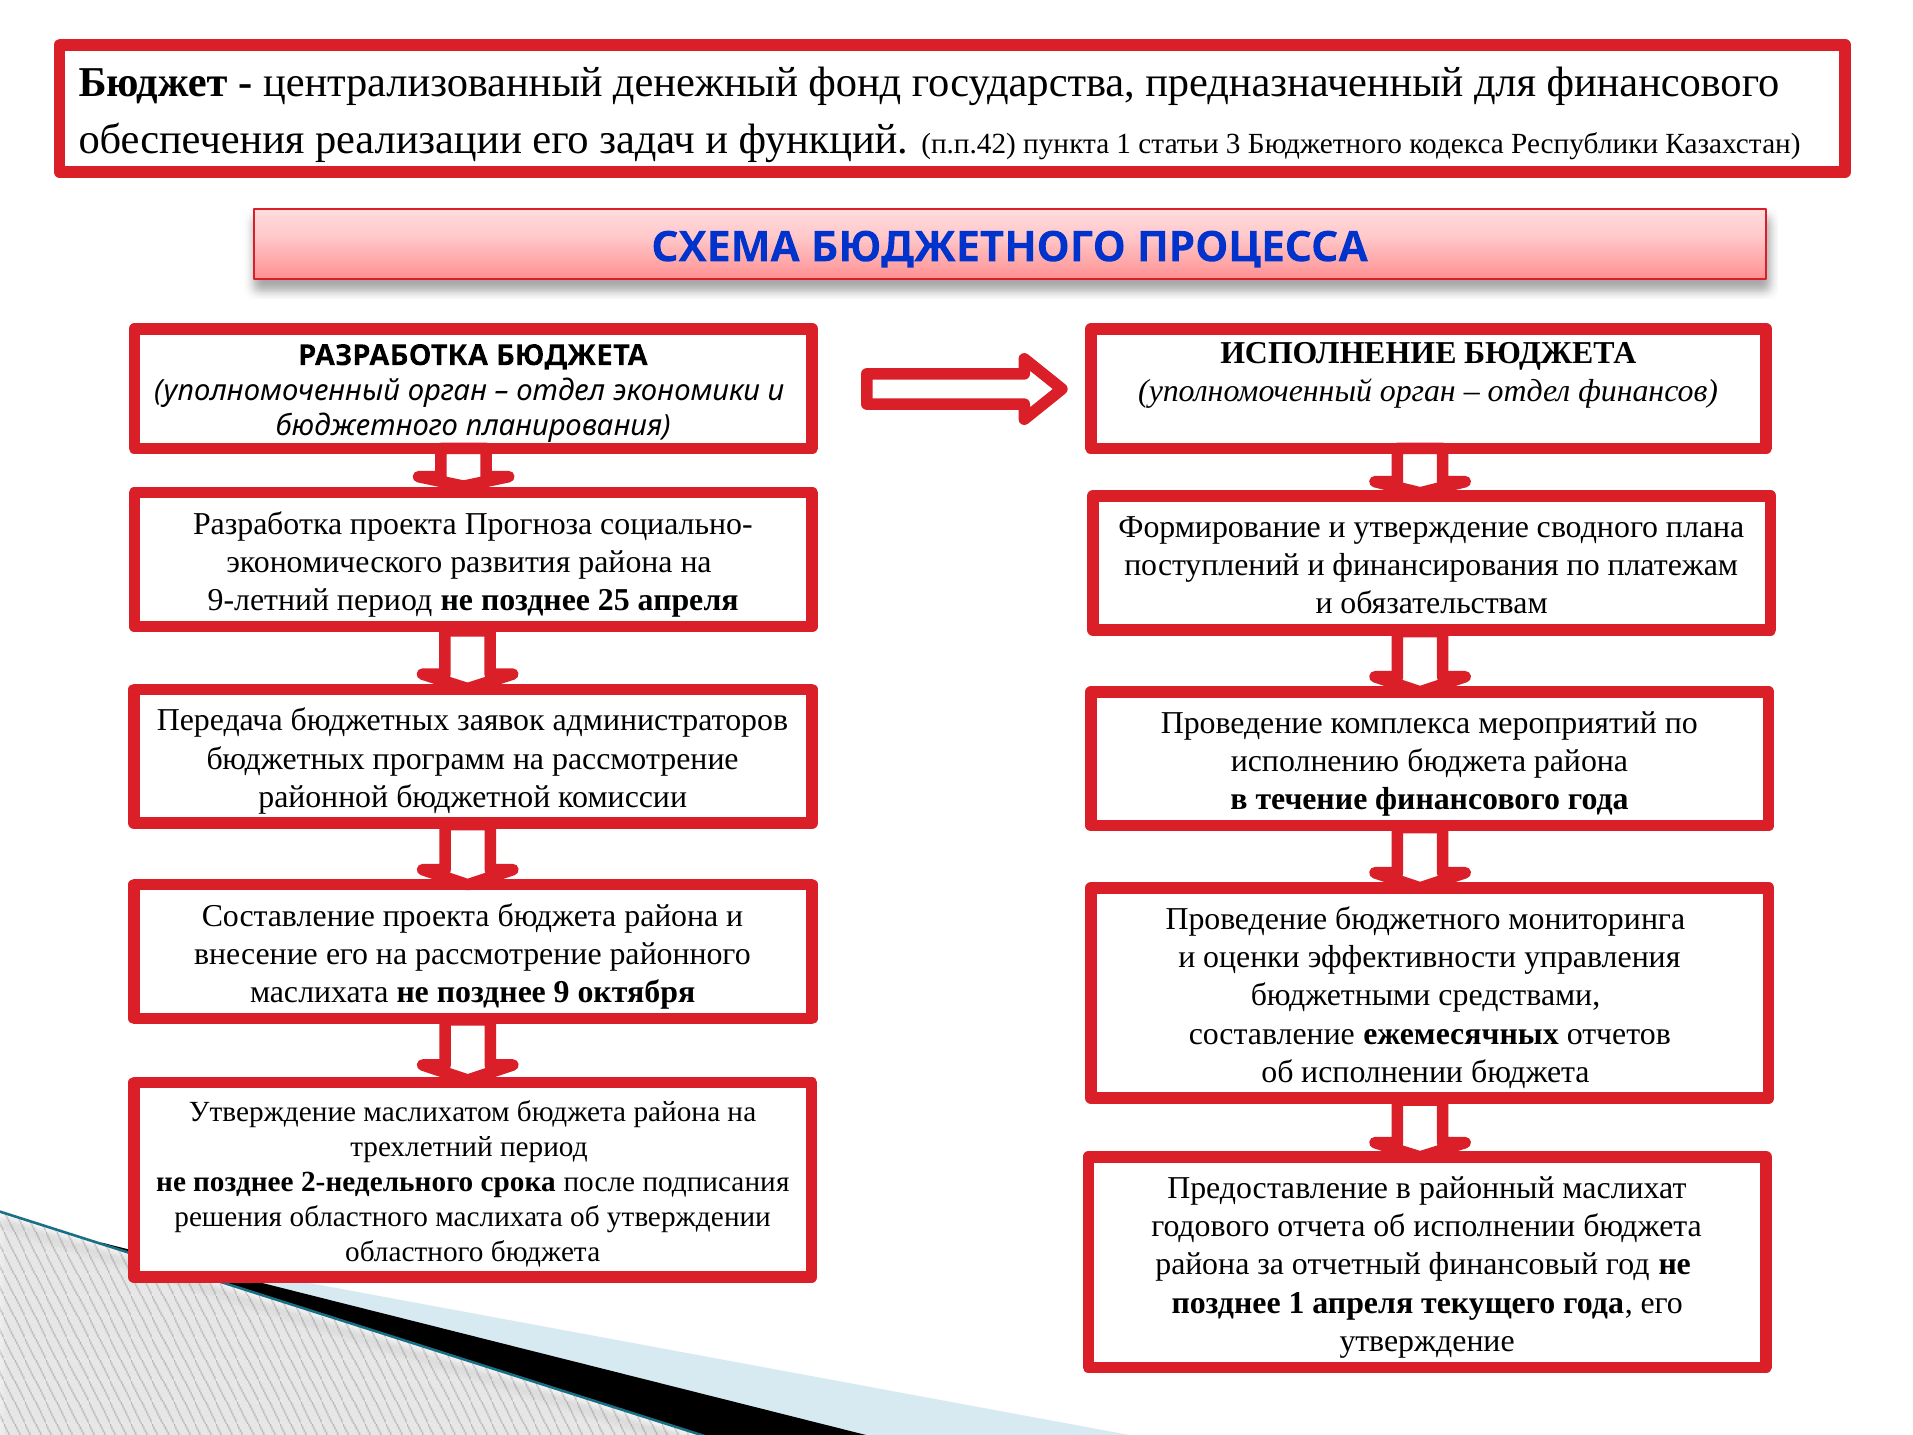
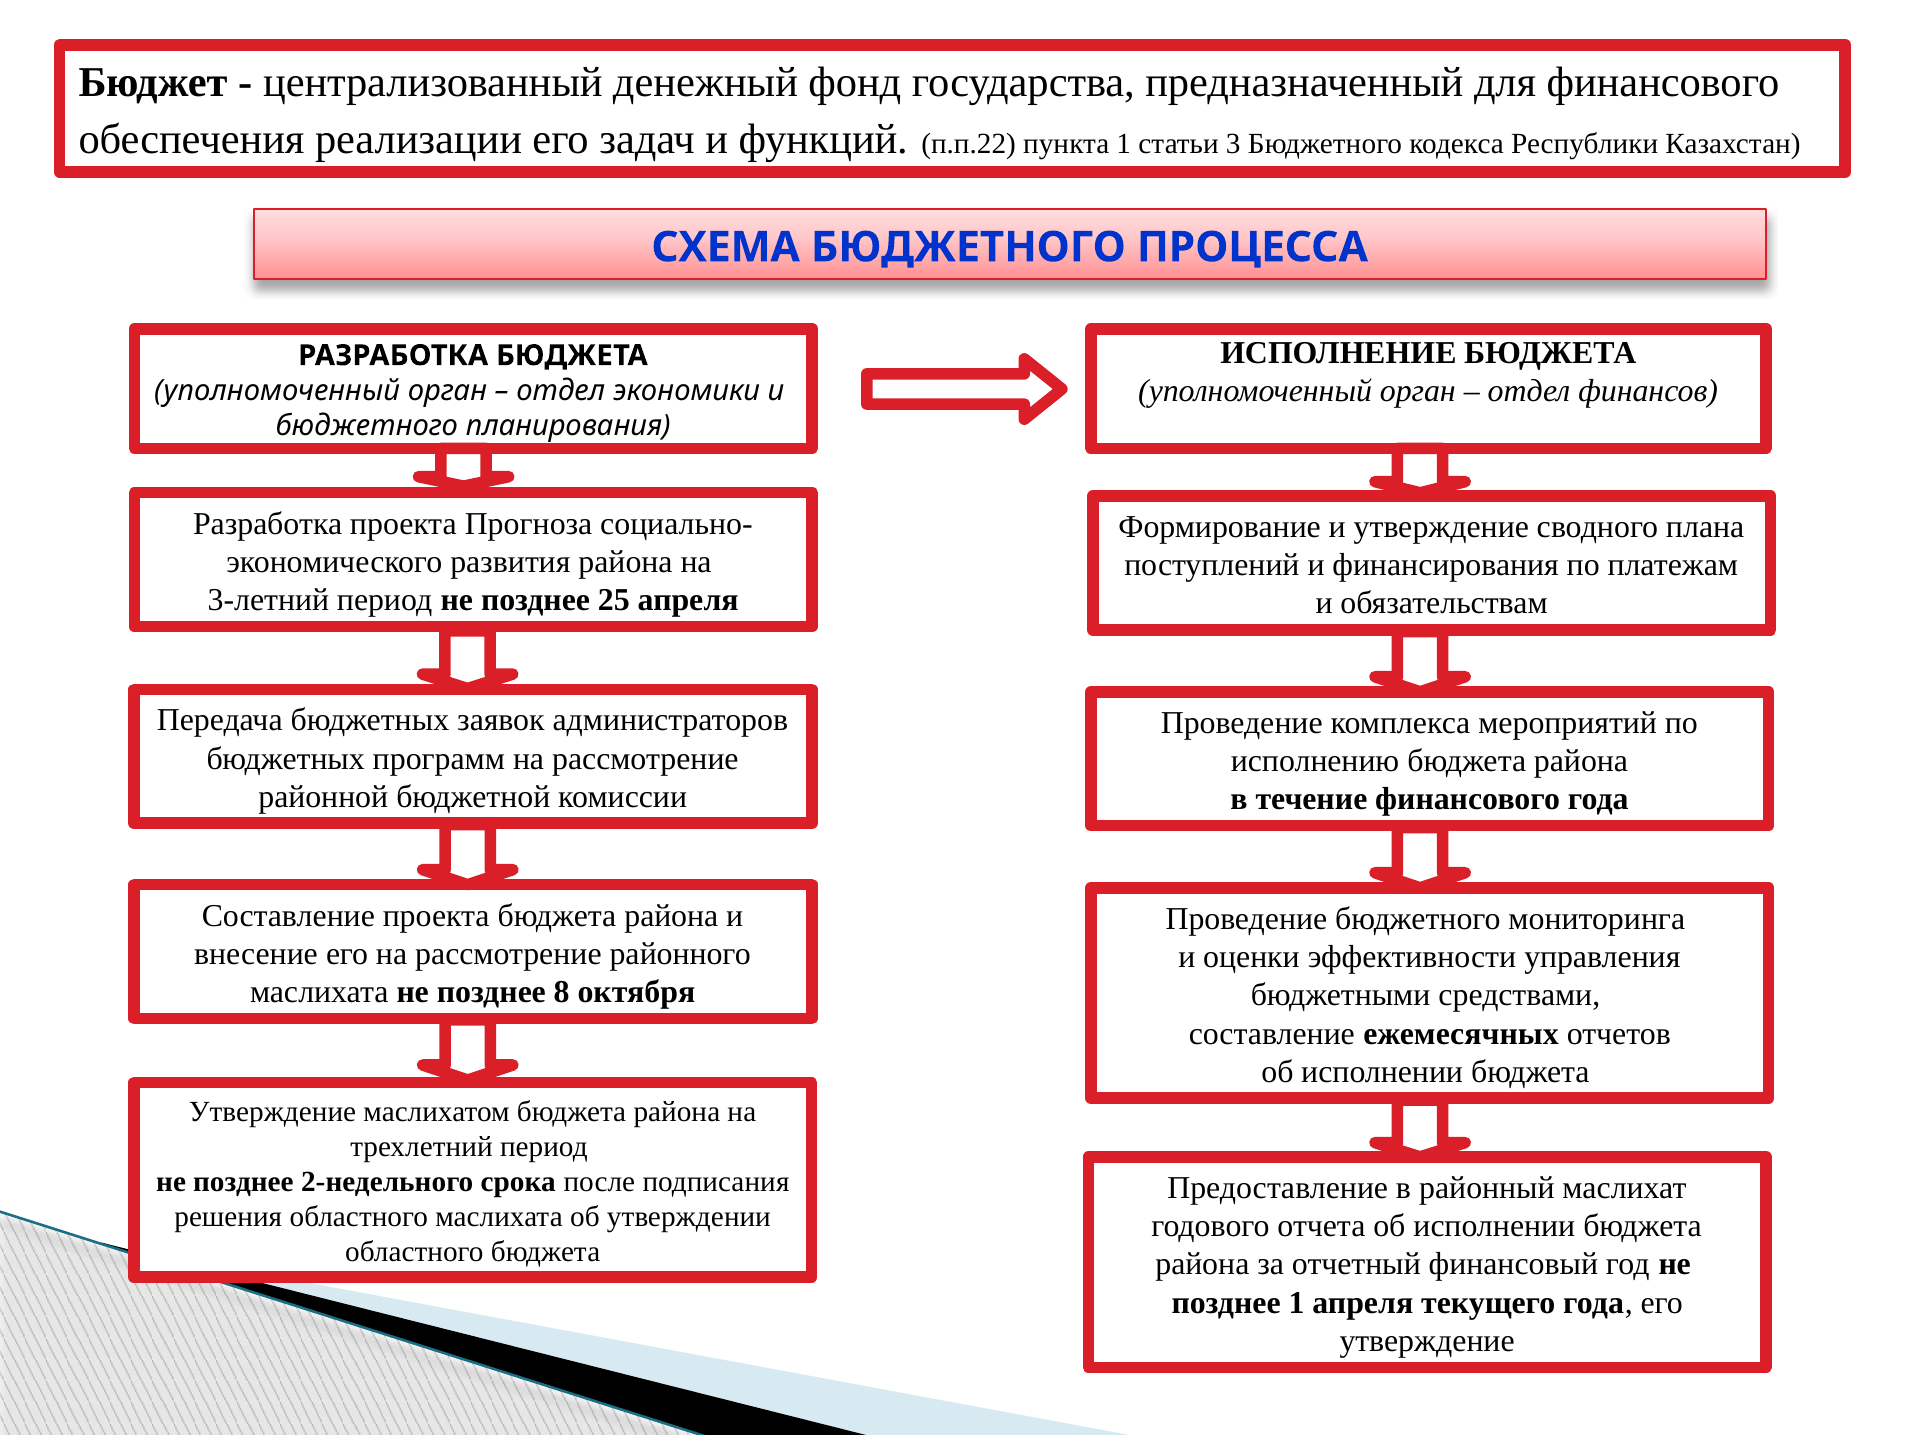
п.п.42: п.п.42 -> п.п.22
9-летний: 9-летний -> 3-летний
9: 9 -> 8
